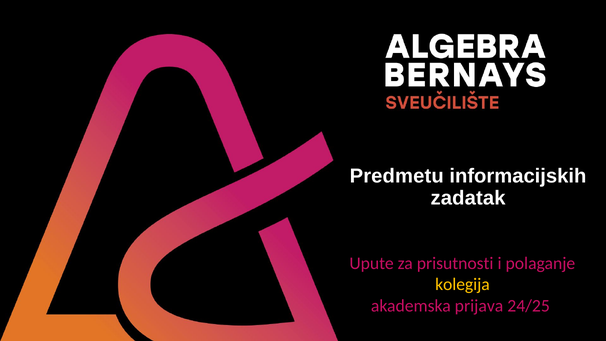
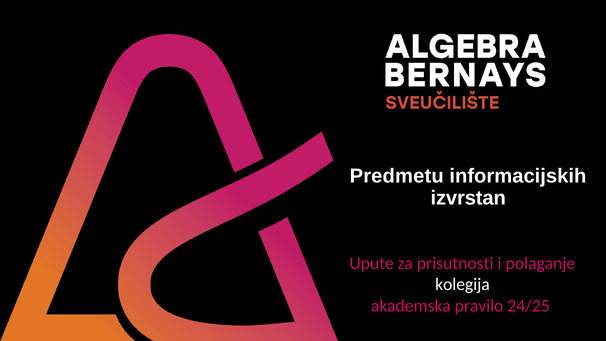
zadatak: zadatak -> izvrstan
kolegija colour: yellow -> white
prijava: prijava -> pravilo
